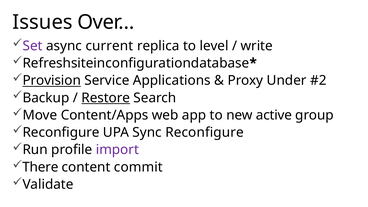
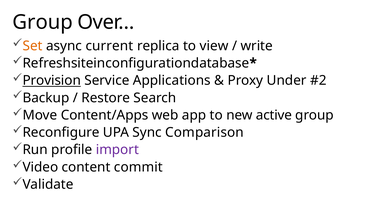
Issues at (43, 22): Issues -> Group
Set colour: purple -> orange
level: level -> view
Restore underline: present -> none
Sync Reconfigure: Reconfigure -> Comparison
There: There -> Video
